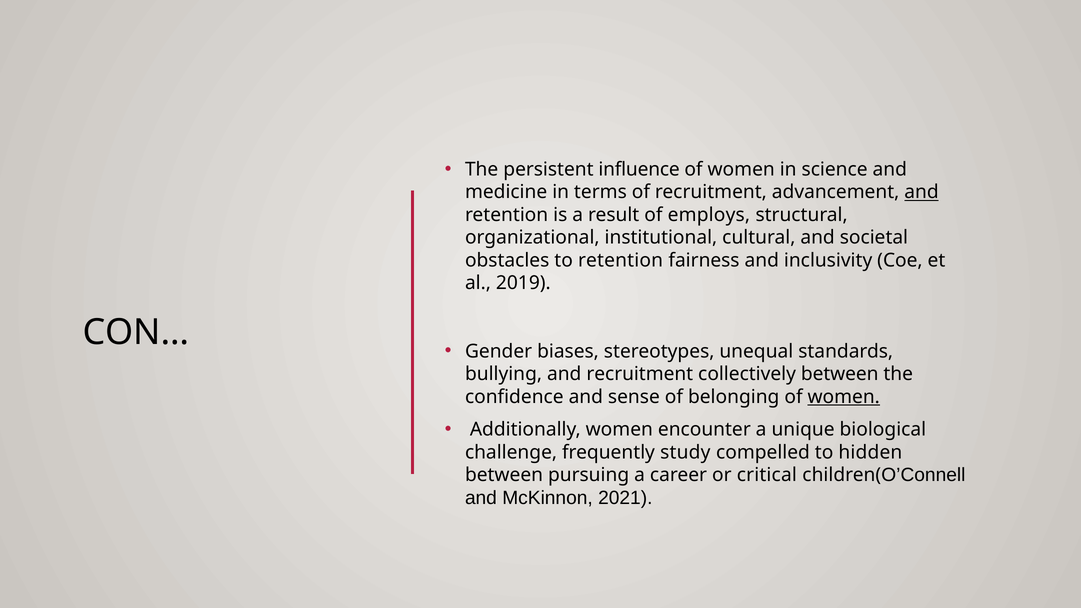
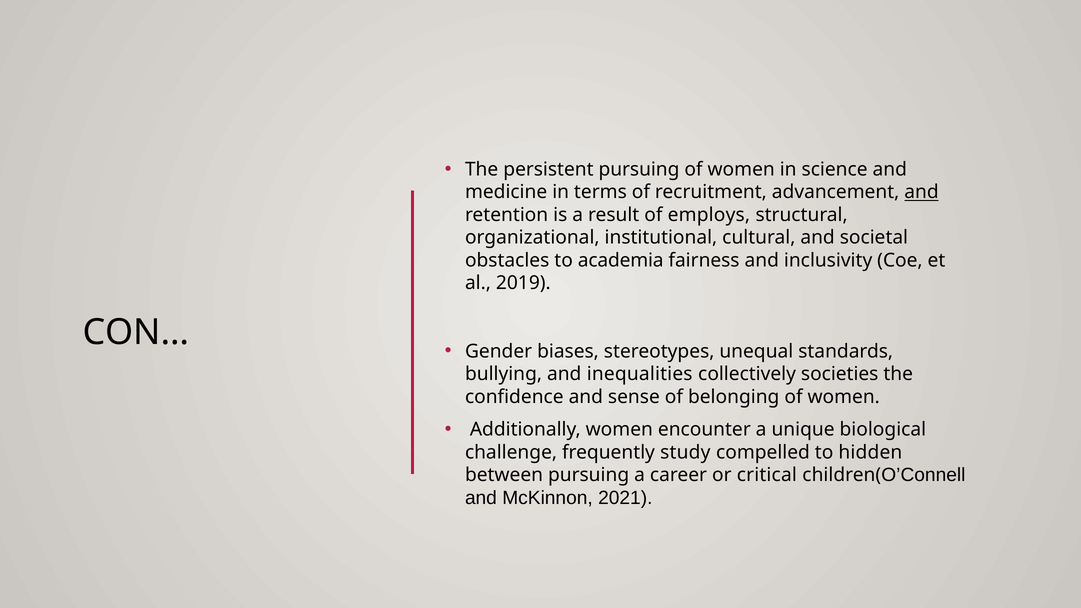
persistent influence: influence -> pursuing
to retention: retention -> academia
and recruitment: recruitment -> inequalities
collectively between: between -> societies
women at (844, 397) underline: present -> none
